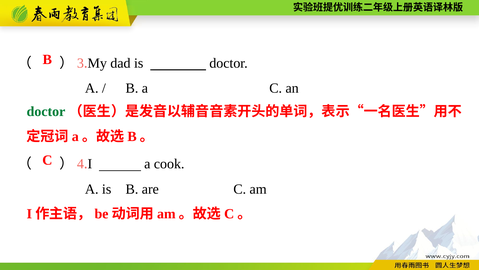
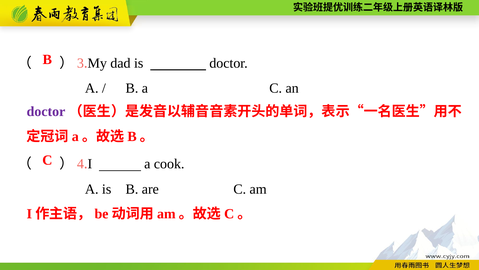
doctor at (46, 111) colour: green -> purple
